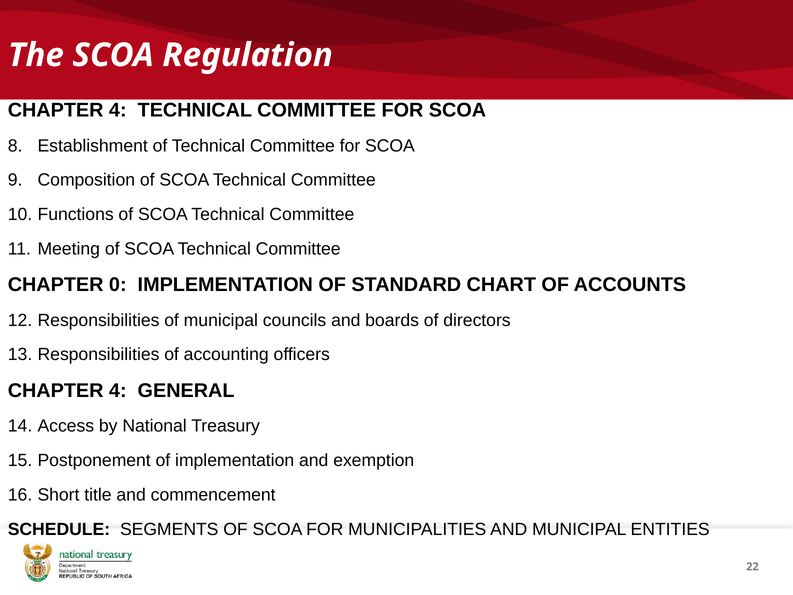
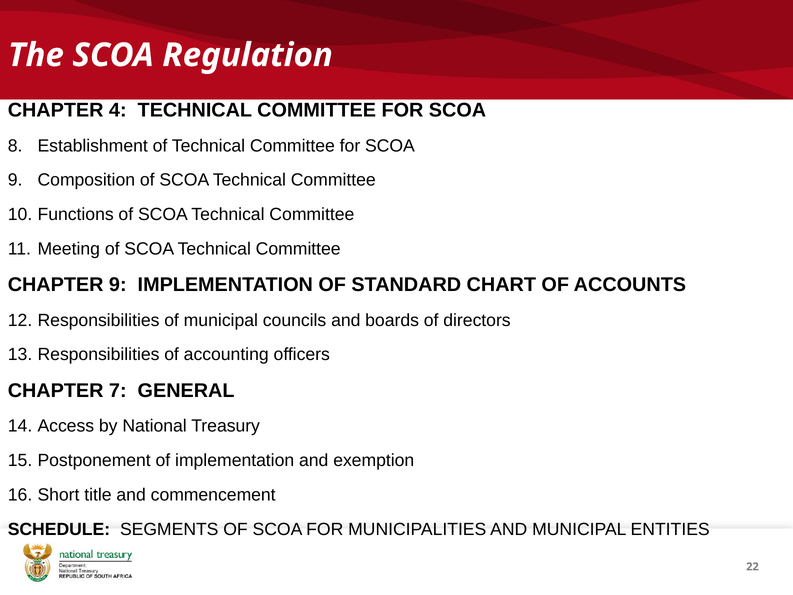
CHAPTER 0: 0 -> 9
4 at (118, 390): 4 -> 7
